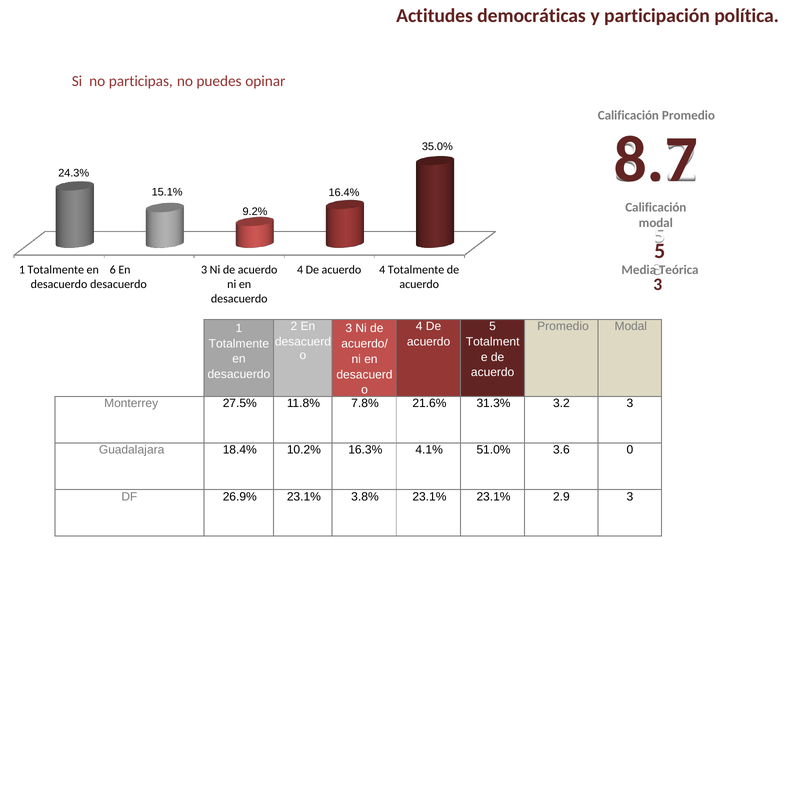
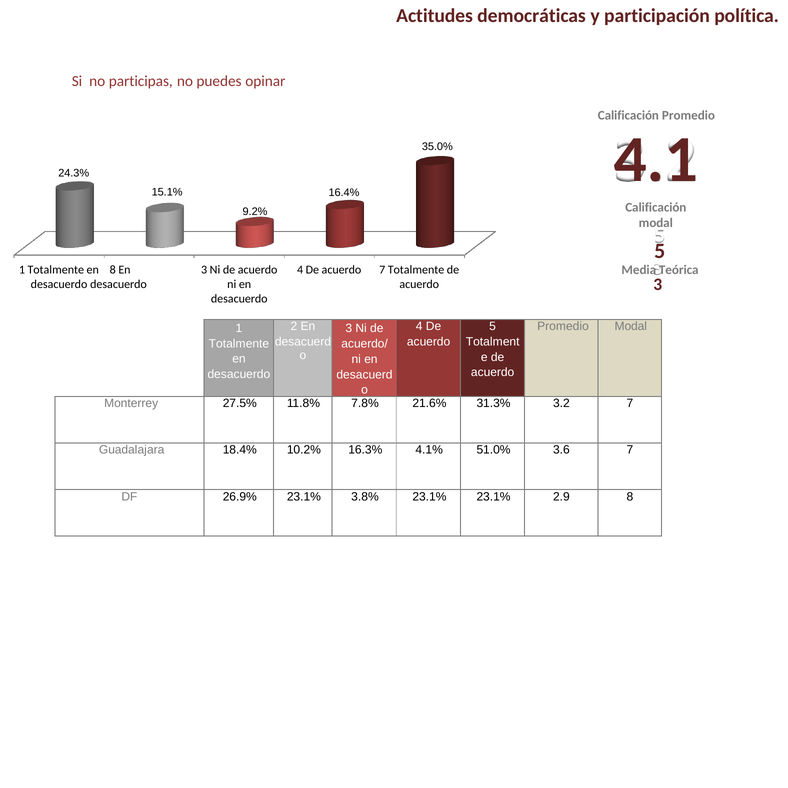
8.7: 8.7 -> 4.1
acuerdo 4: 4 -> 7
en 6: 6 -> 8
3.2 3: 3 -> 7
3.6 0: 0 -> 7
2.9 3: 3 -> 8
